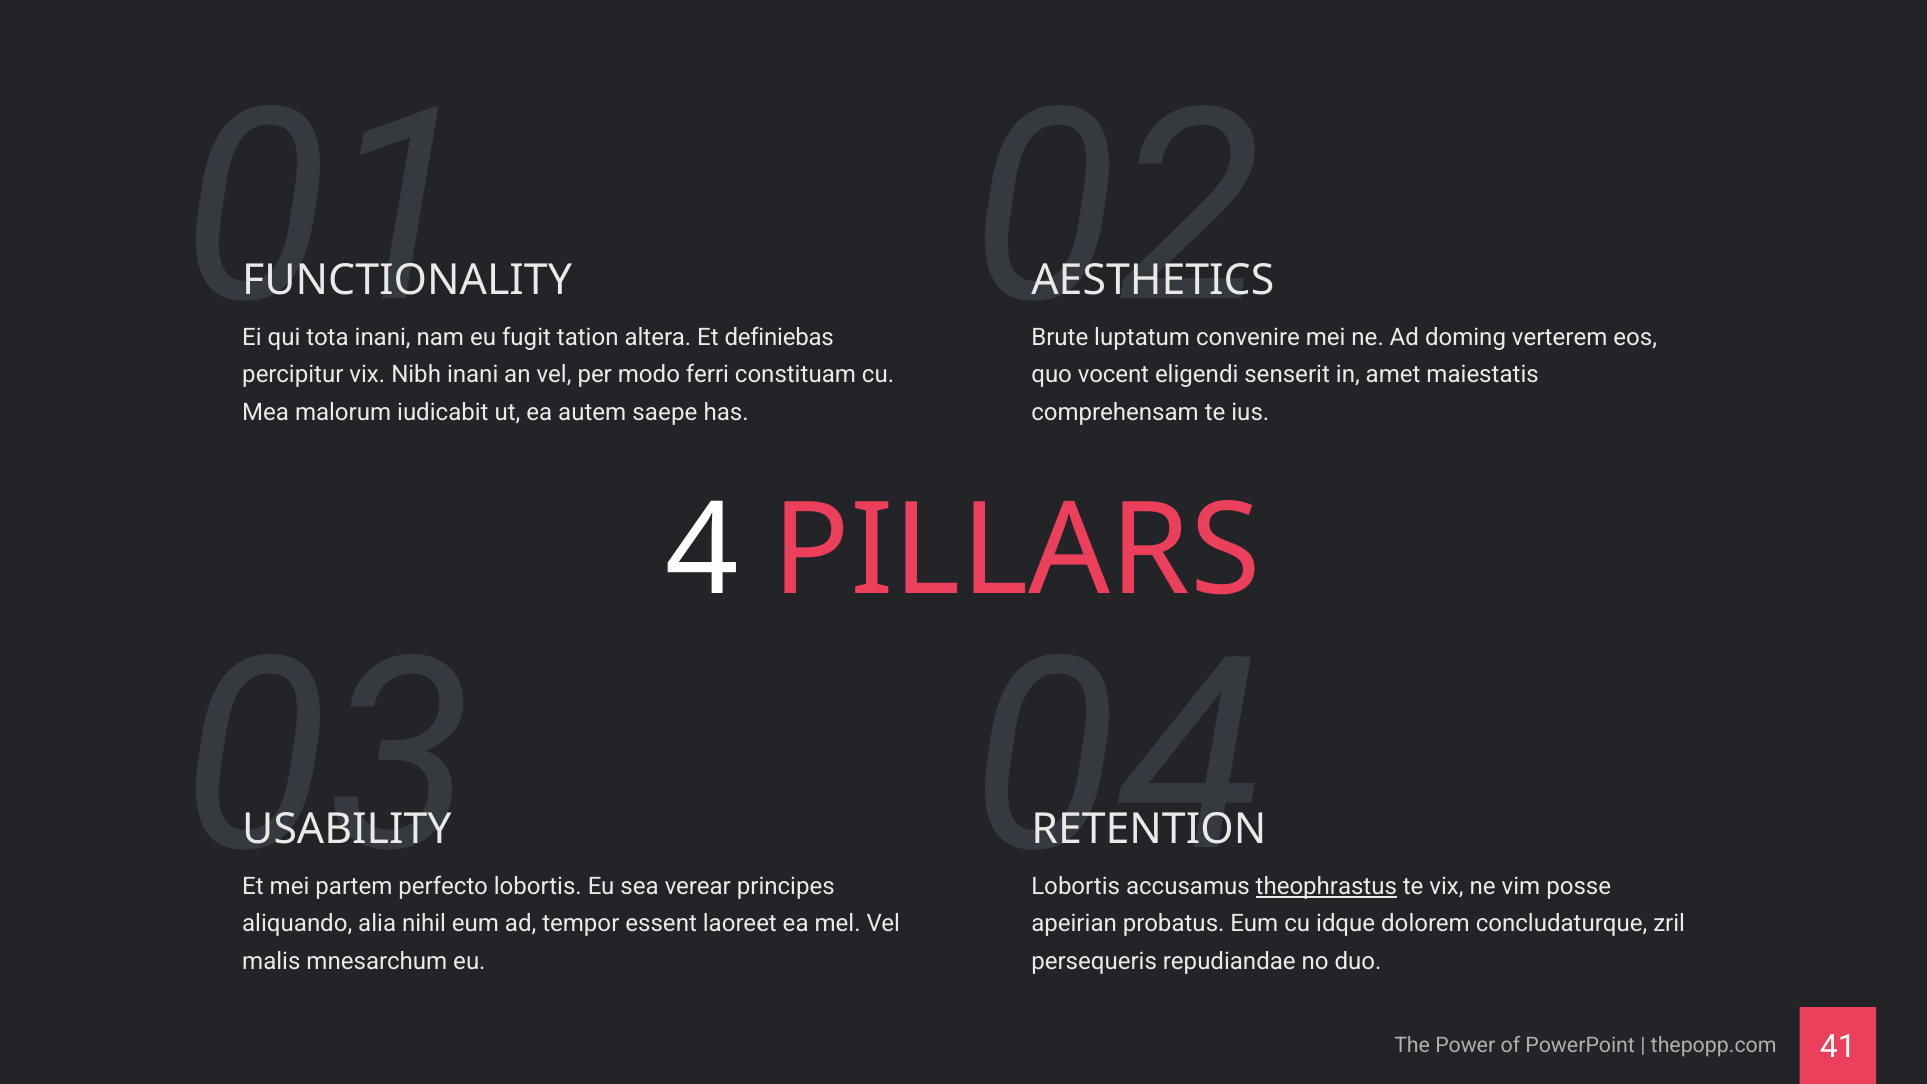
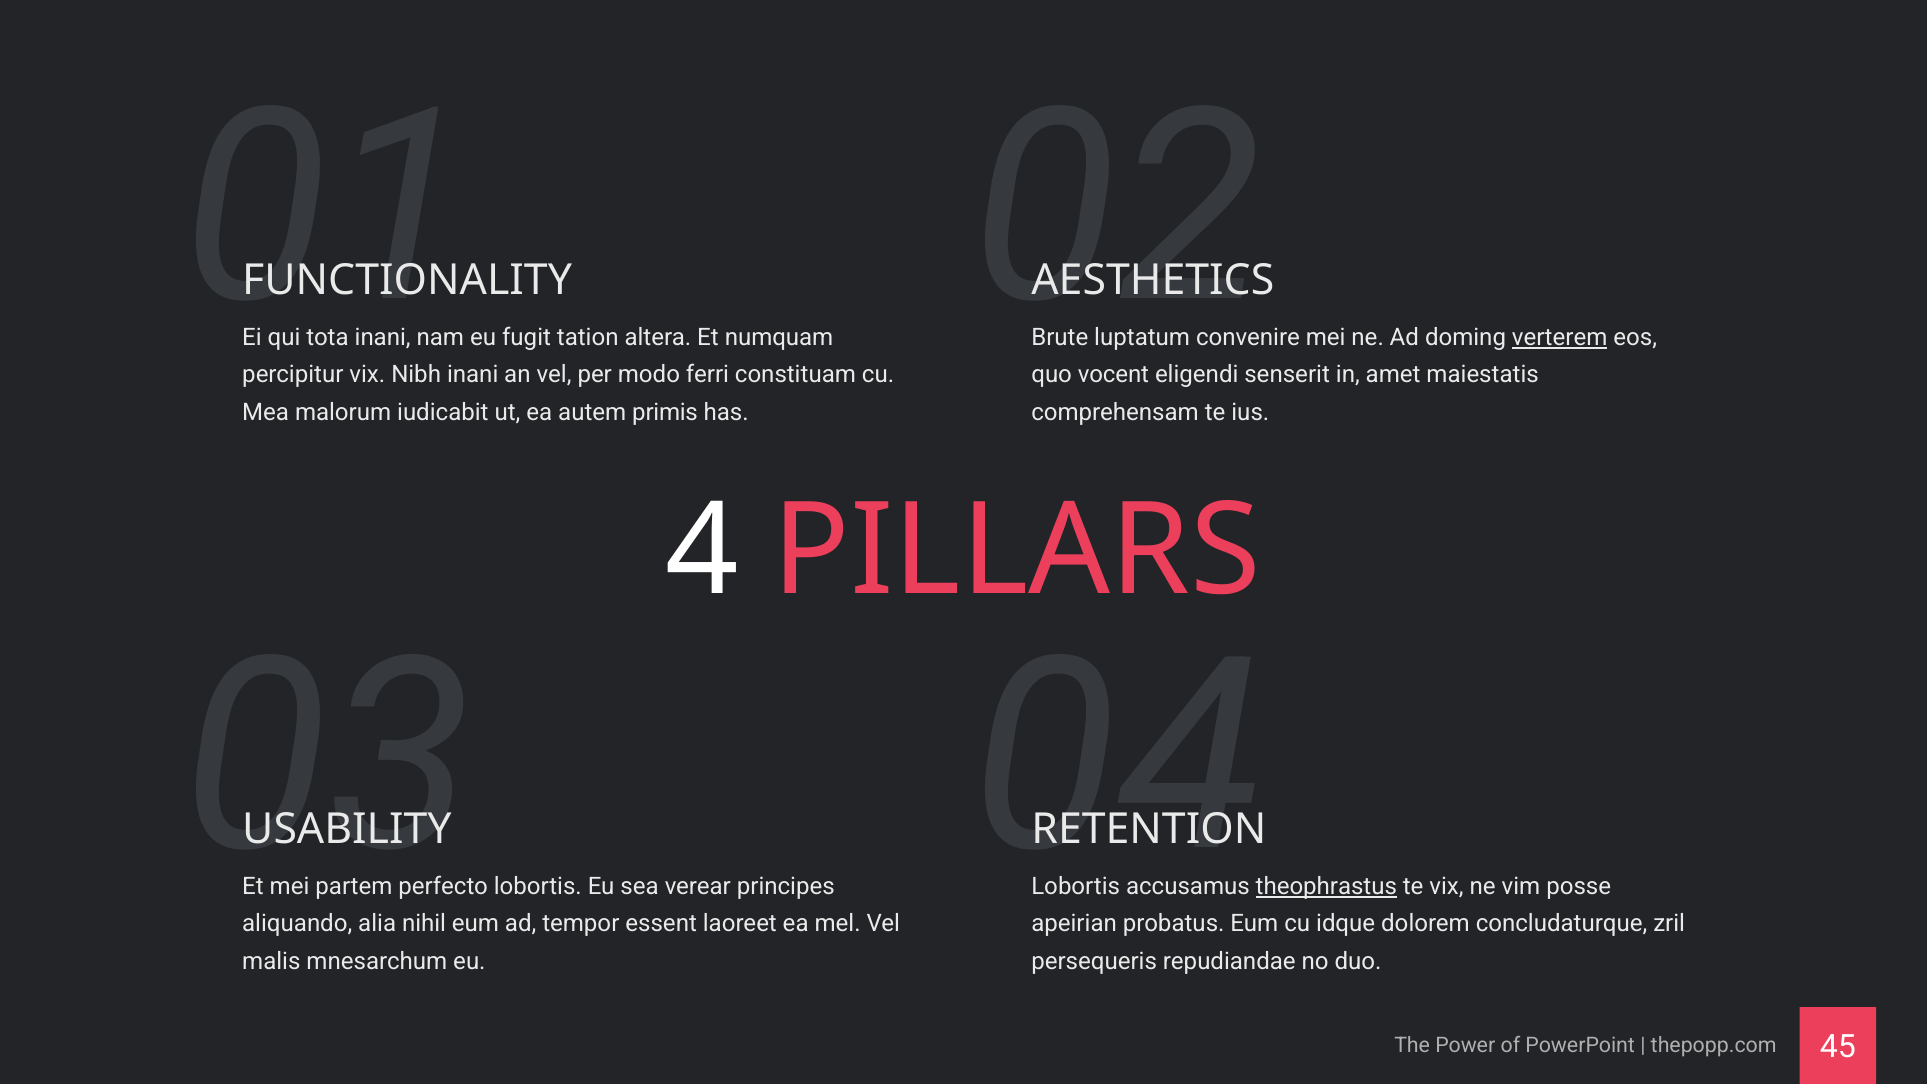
definiebas: definiebas -> numquam
verterem underline: none -> present
saepe: saepe -> primis
41: 41 -> 45
